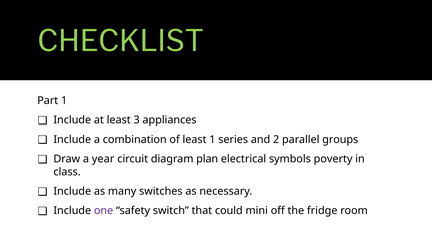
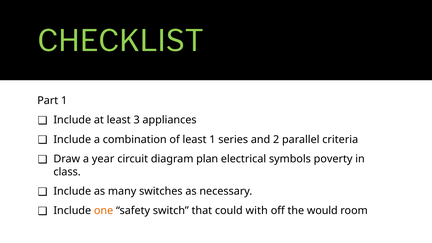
groups: groups -> criteria
one colour: purple -> orange
mini: mini -> with
fridge: fridge -> would
